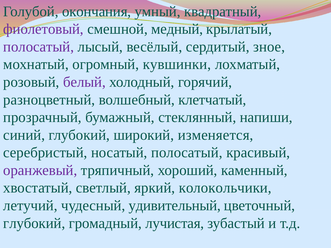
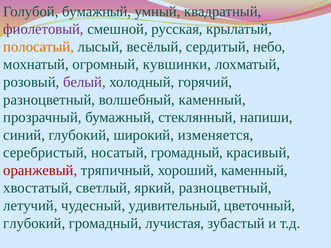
Голубой окончания: окончания -> бумажный
медный: медный -> русская
полосатый at (39, 47) colour: purple -> orange
зное: зное -> небо
волшебный клетчатый: клетчатый -> каменный
носатый полосатый: полосатый -> громадный
оранжевый colour: purple -> red
яркий колокольчики: колокольчики -> разноцветный
